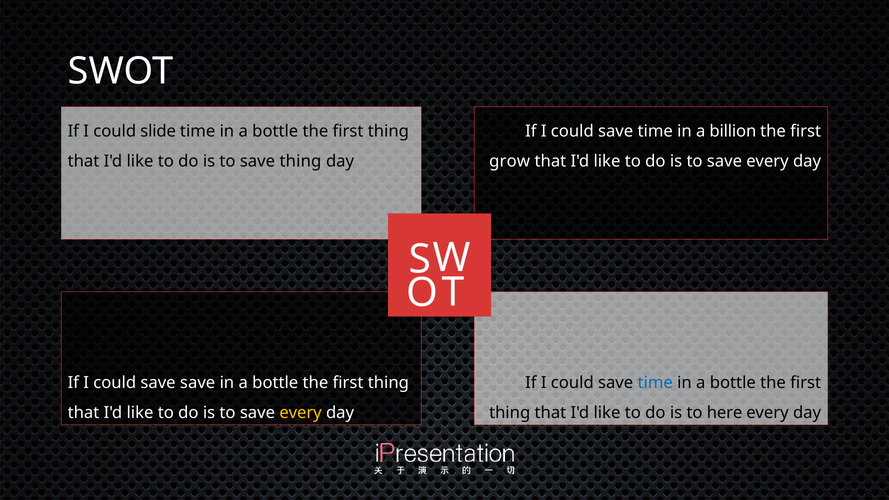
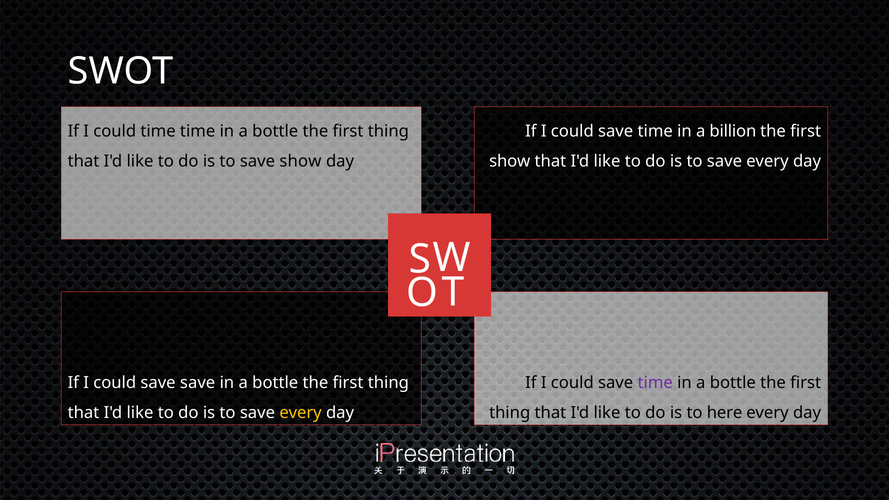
could slide: slide -> time
save thing: thing -> show
grow at (510, 161): grow -> show
time at (655, 383) colour: blue -> purple
